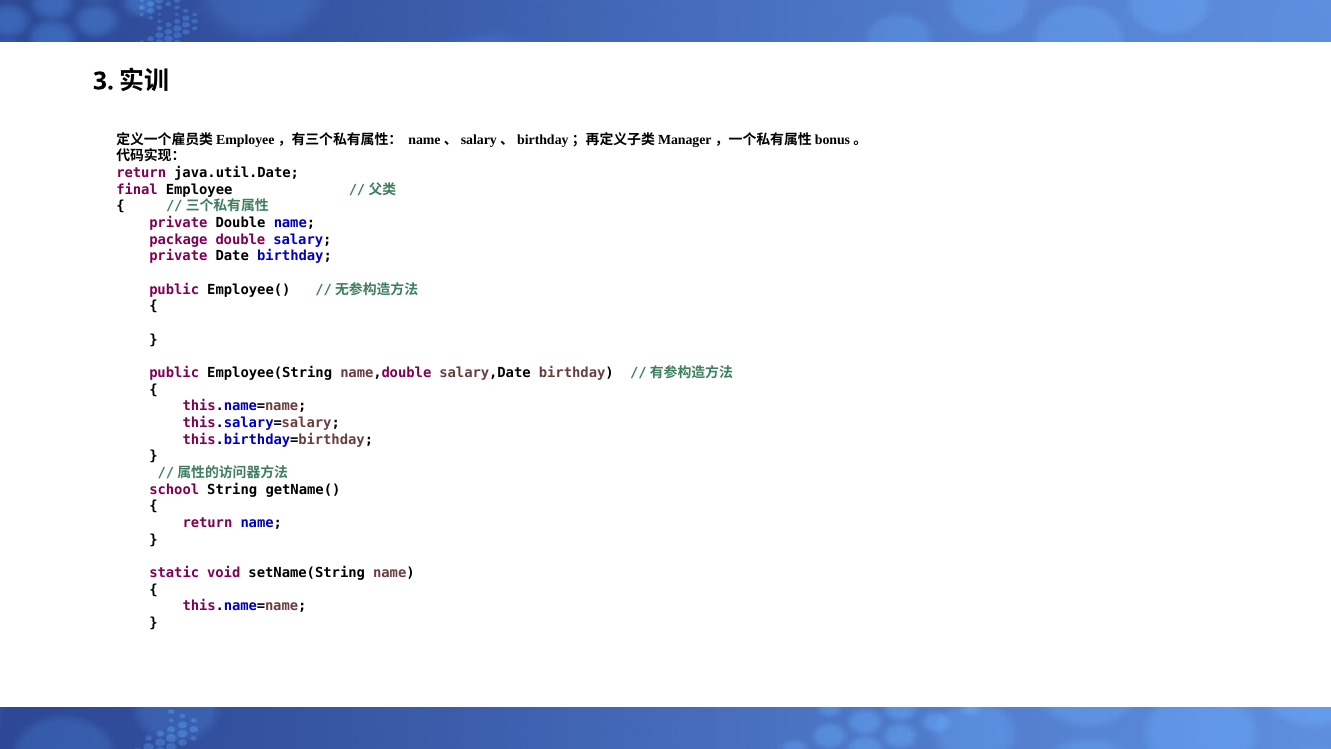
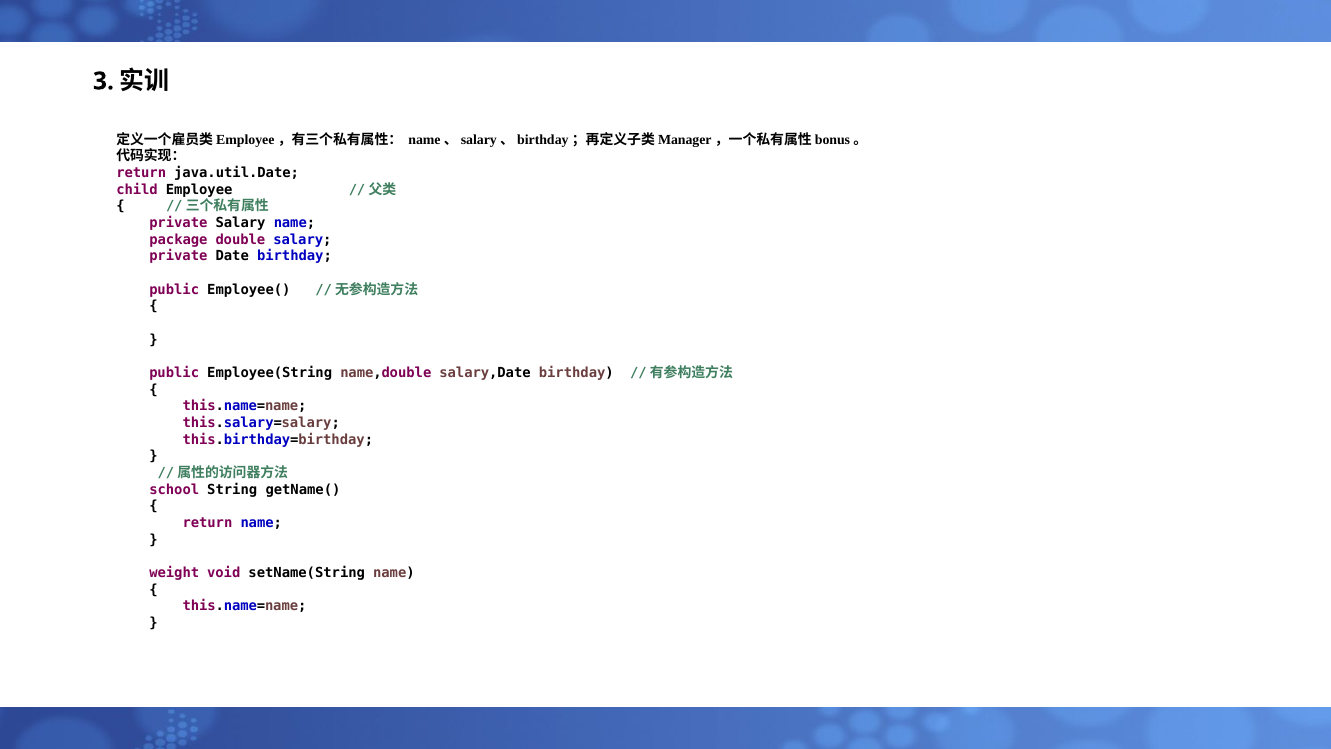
final: final -> child
private Double: Double -> Salary
static: static -> weight
